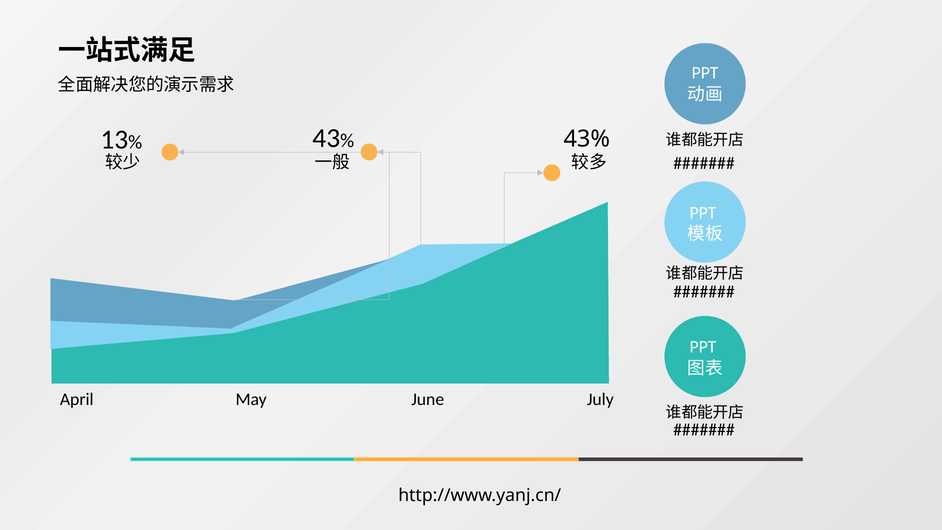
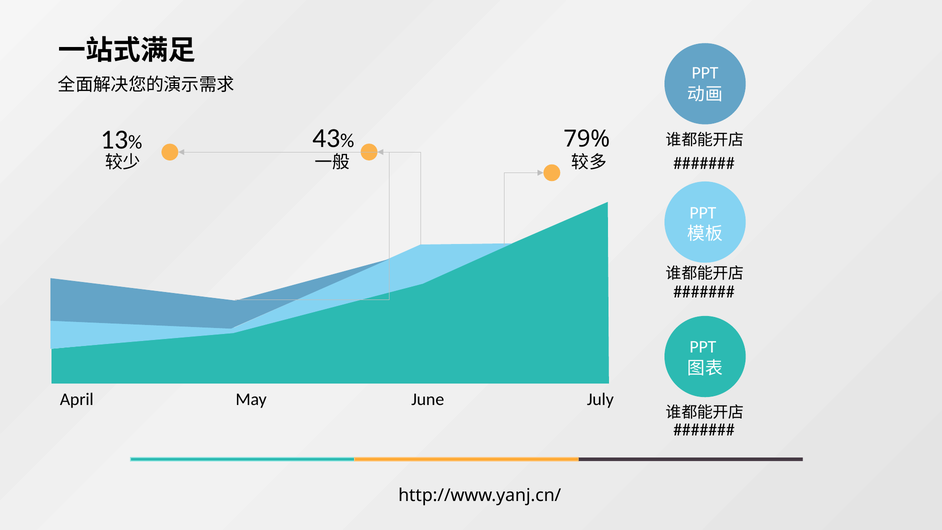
43%: 43% -> 79%
